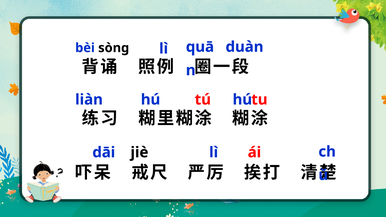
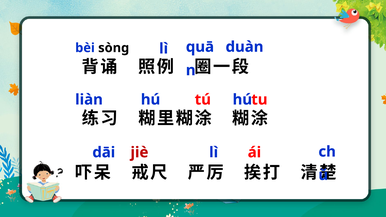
jiè colour: black -> red
